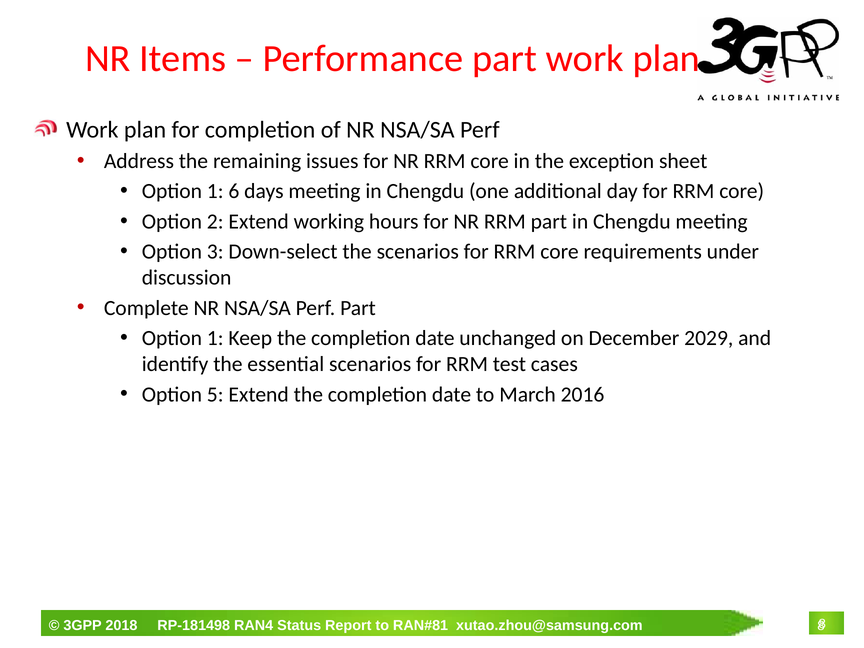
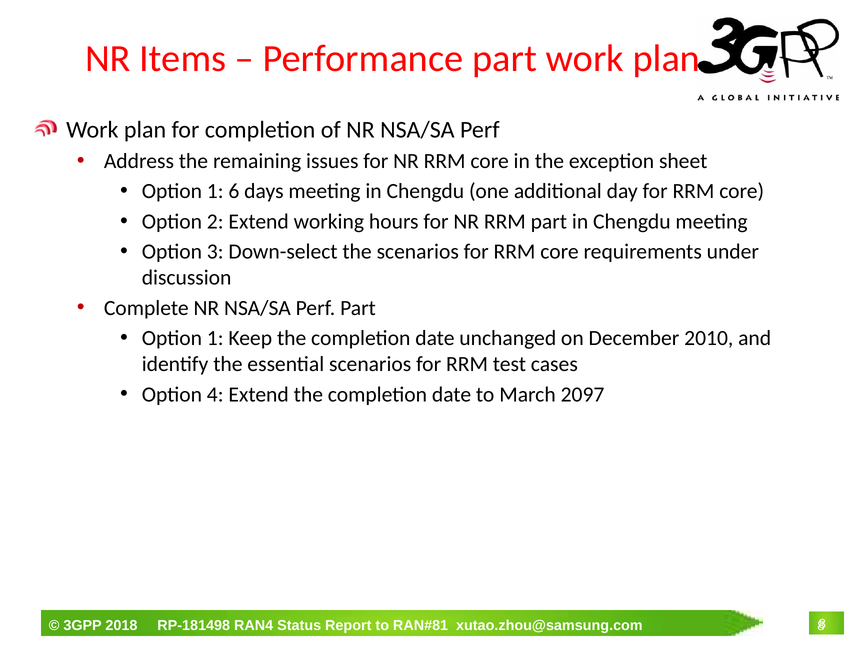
2029: 2029 -> 2010
5: 5 -> 4
2016: 2016 -> 2097
